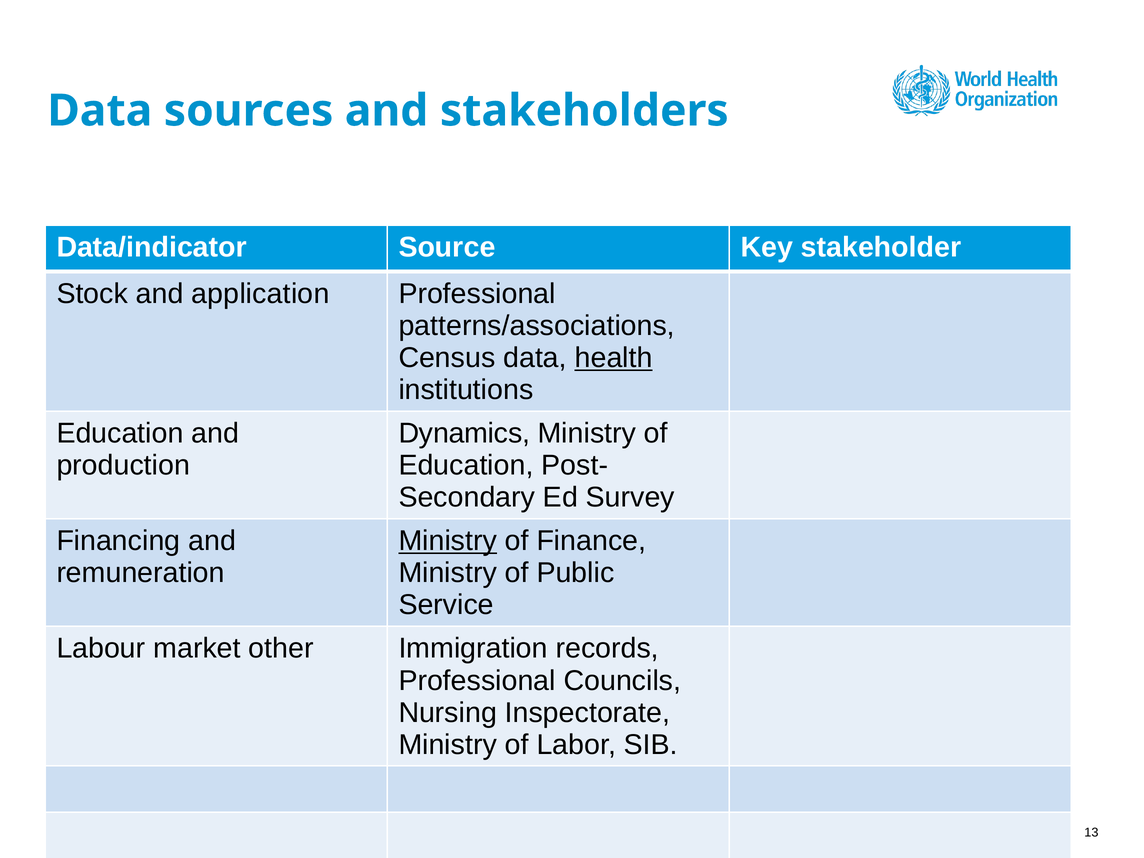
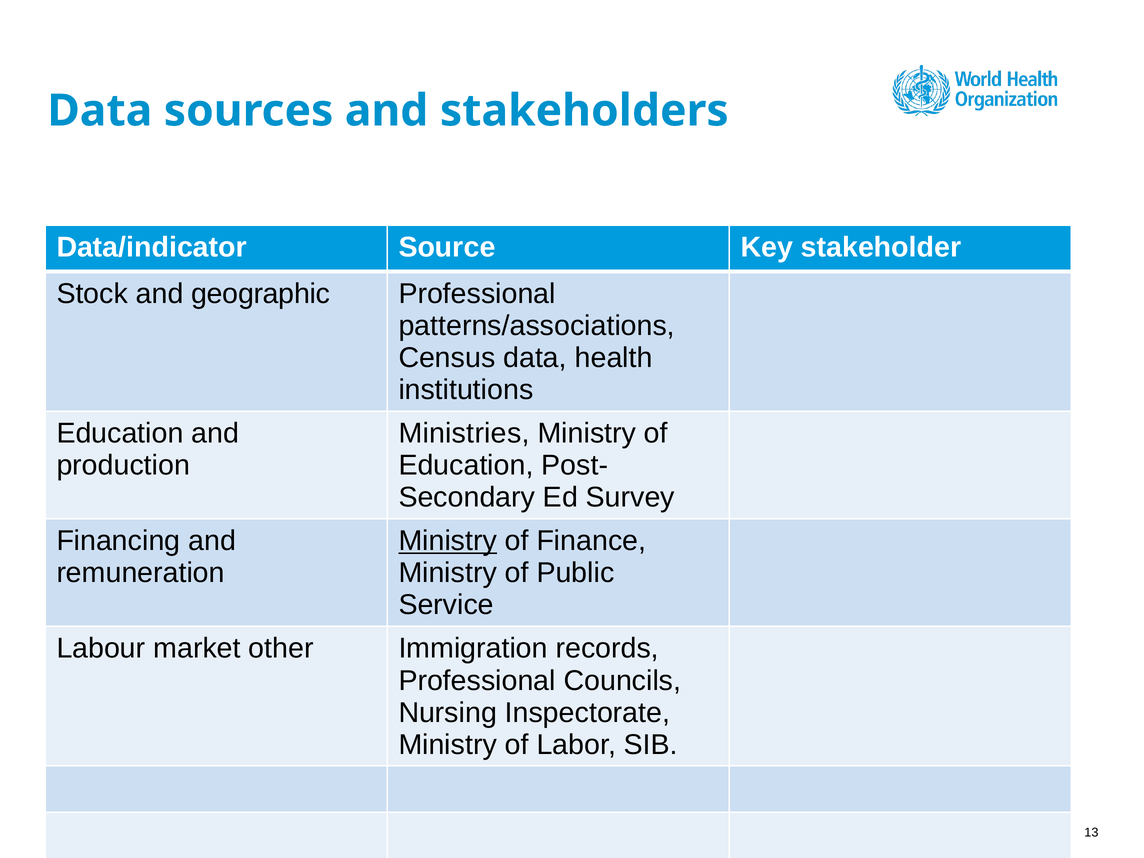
application: application -> geographic
health underline: present -> none
Dynamics: Dynamics -> Ministries
